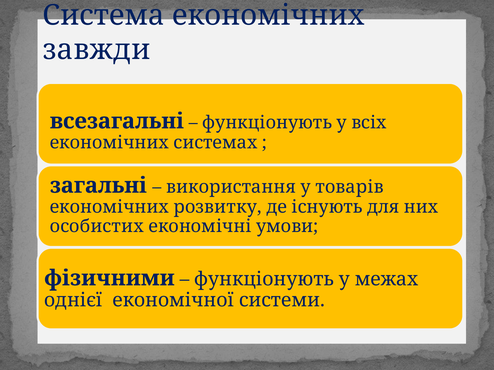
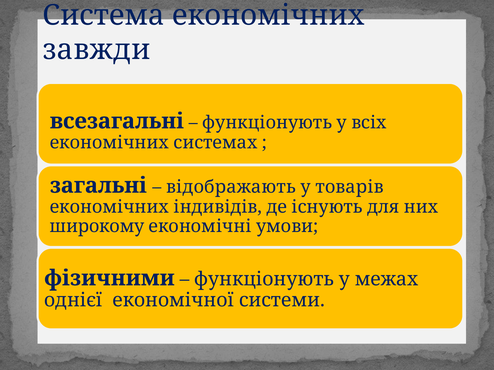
використання: використання -> відображають
розвитку: розвитку -> індивідів
особистих: особистих -> широкому
